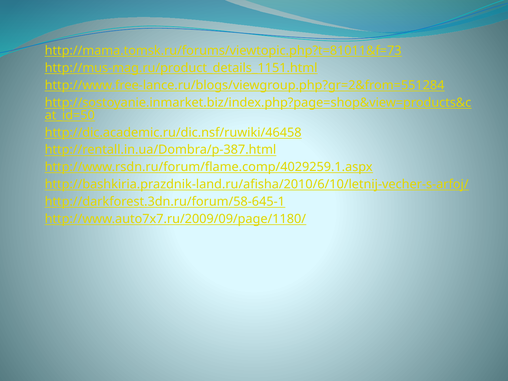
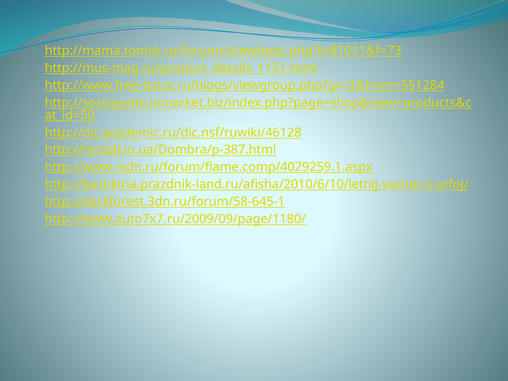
http://dic.academic.ru/dic.nsf/ruwiki/46458: http://dic.academic.ru/dic.nsf/ruwiki/46458 -> http://dic.academic.ru/dic.nsf/ruwiki/46128
